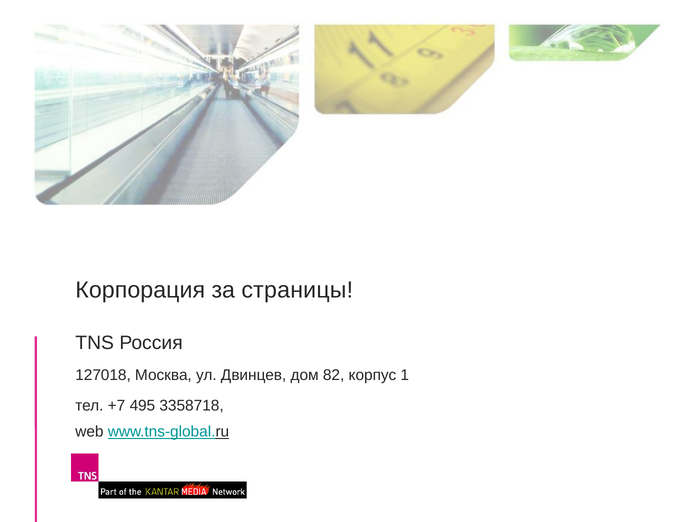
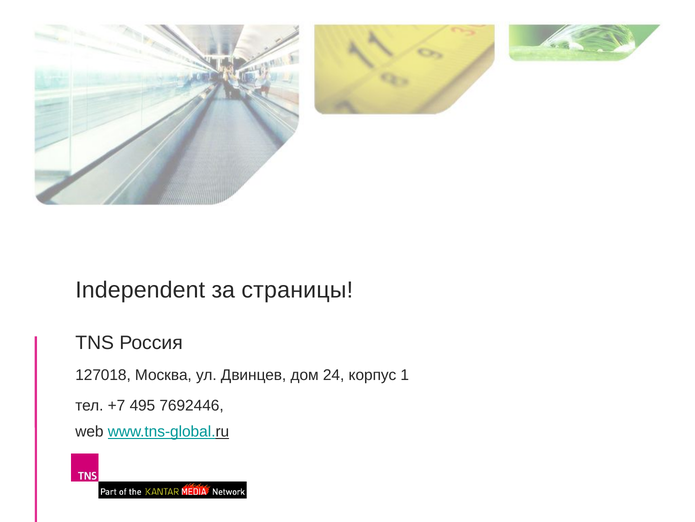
Корпорация: Корпорация -> Independent
82: 82 -> 24
3358718: 3358718 -> 7692446
